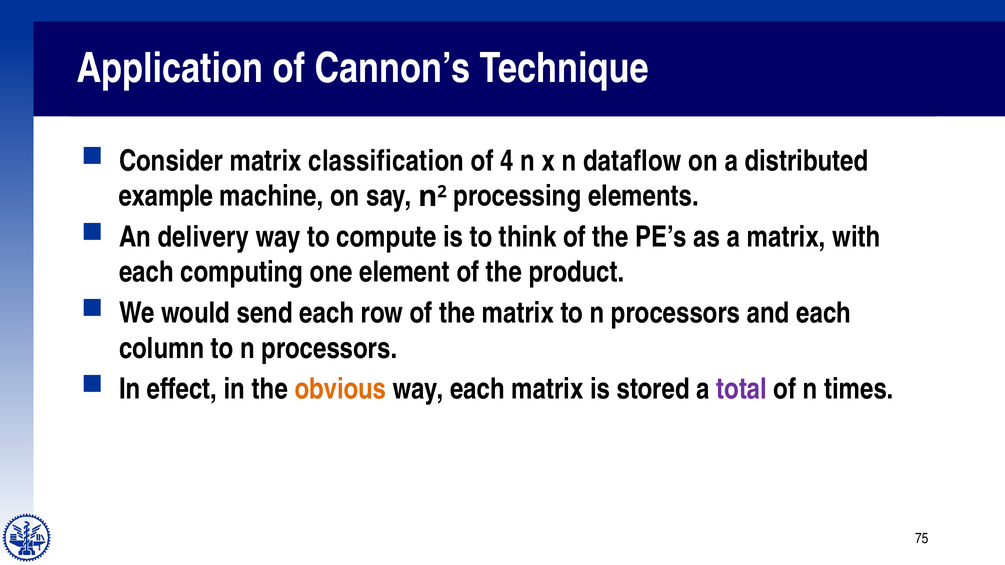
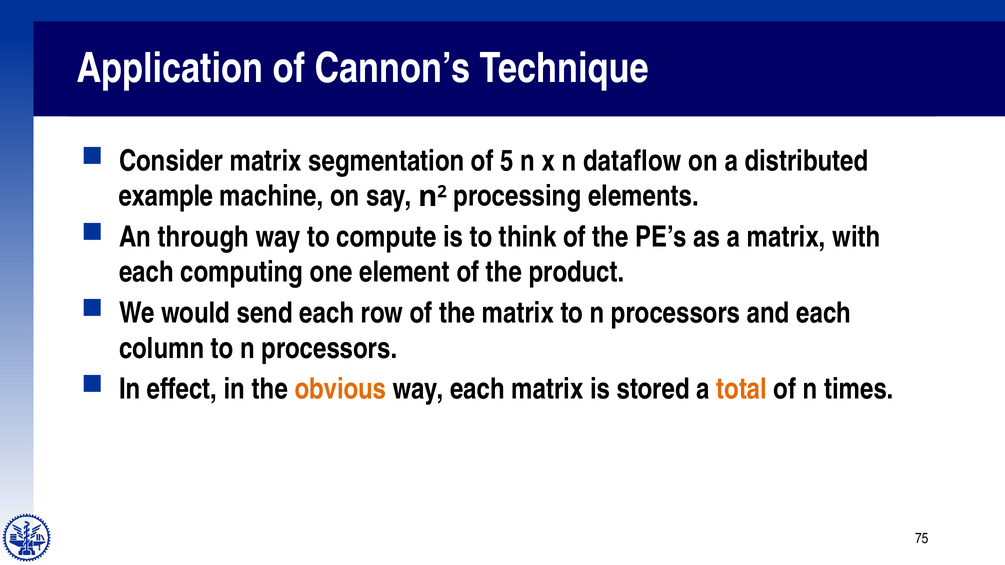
classification: classification -> segmentation
4: 4 -> 5
delivery: delivery -> through
total colour: purple -> orange
